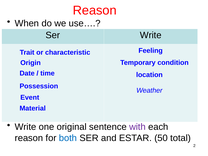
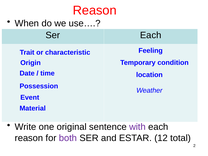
Ser Write: Write -> Each
both colour: blue -> purple
50: 50 -> 12
